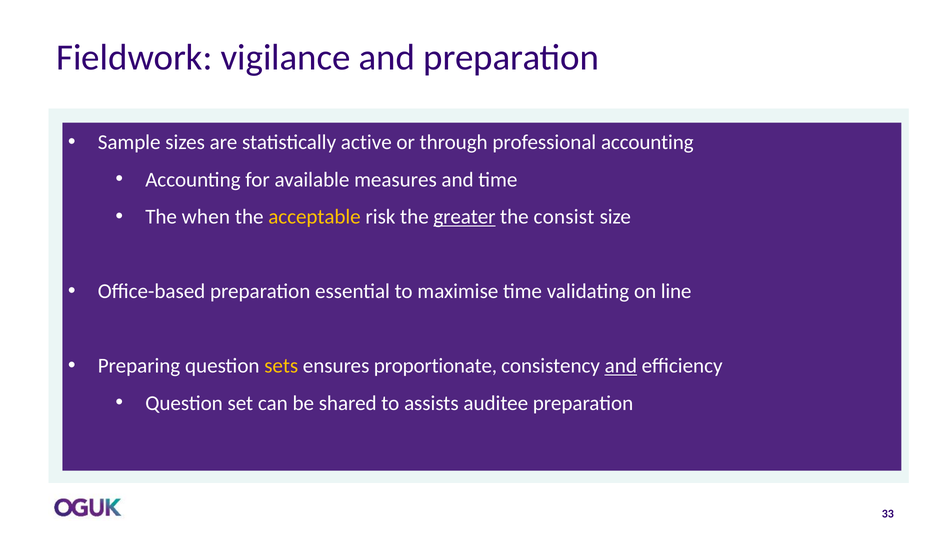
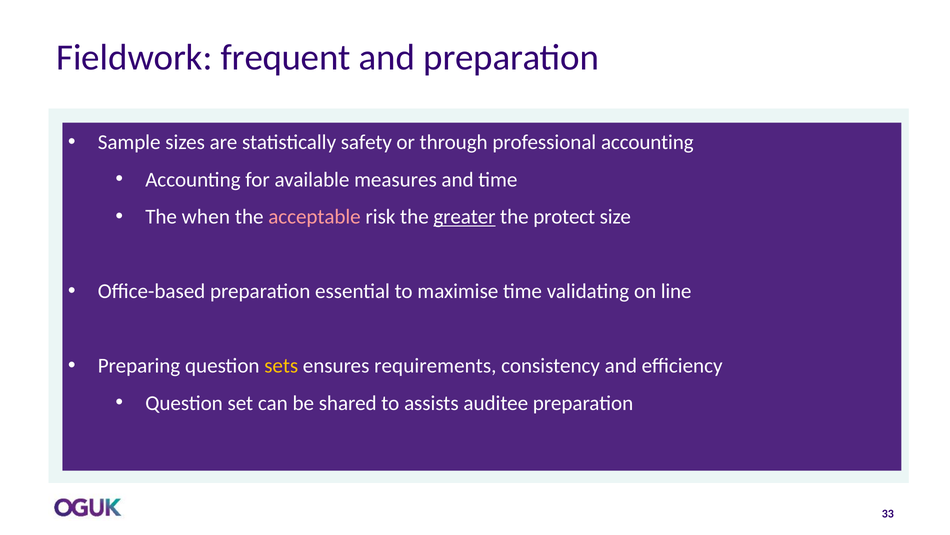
vigilance: vigilance -> frequent
active: active -> safety
acceptable colour: yellow -> pink
consist: consist -> protect
proportionate: proportionate -> requirements
and at (621, 366) underline: present -> none
